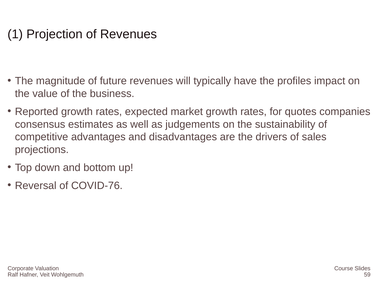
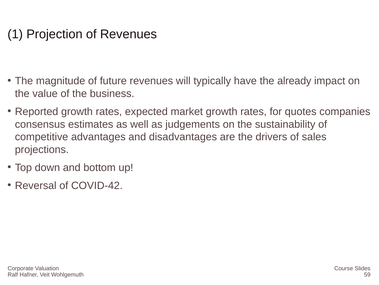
profiles: profiles -> already
COVID-76: COVID-76 -> COVID-42
